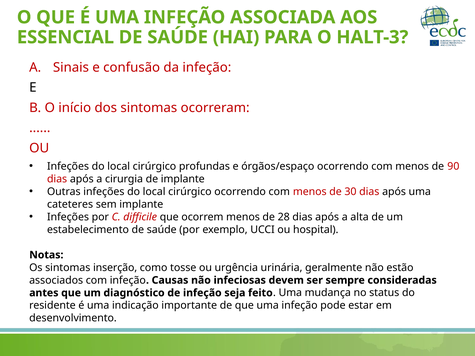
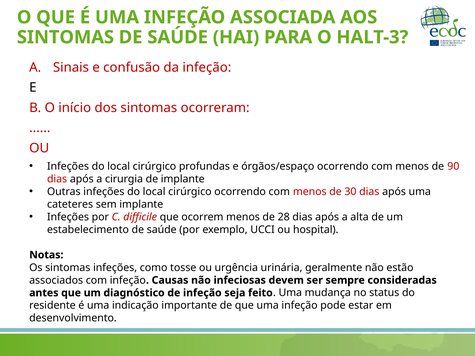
ESSENCIAL at (65, 37): ESSENCIAL -> SINTOMAS
sintomas inserção: inserção -> infeções
